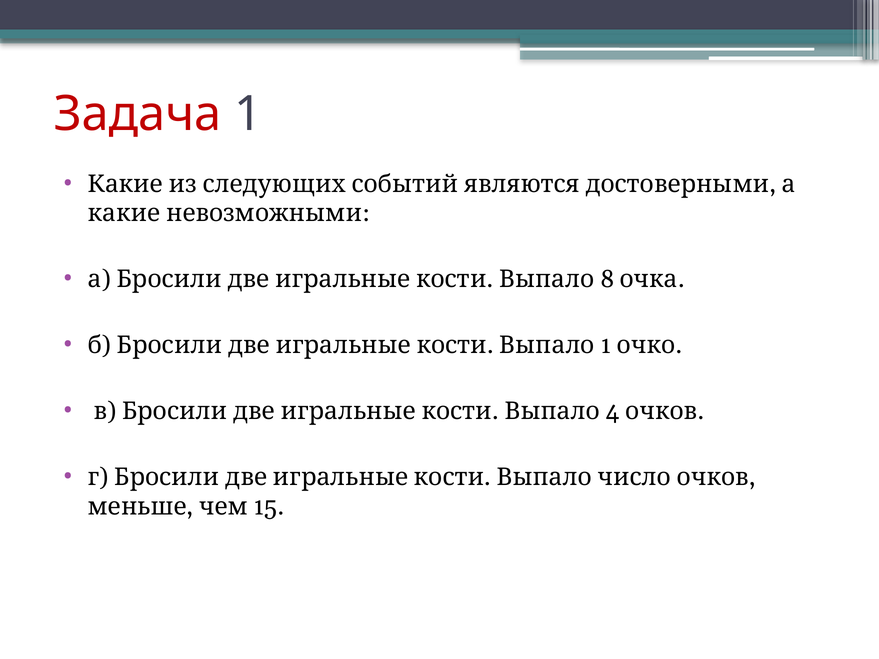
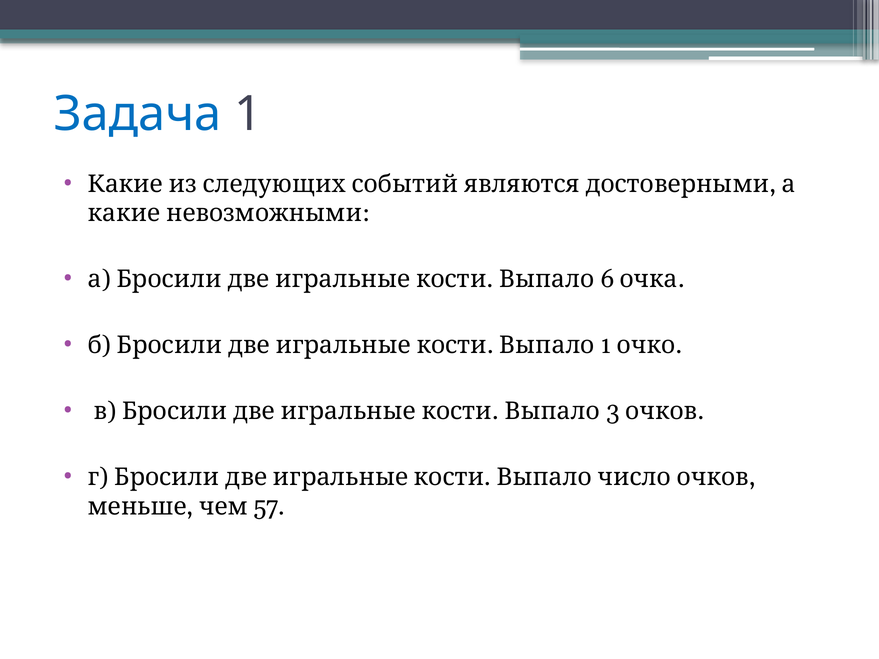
Задача colour: red -> blue
8: 8 -> 6
4: 4 -> 3
15: 15 -> 57
